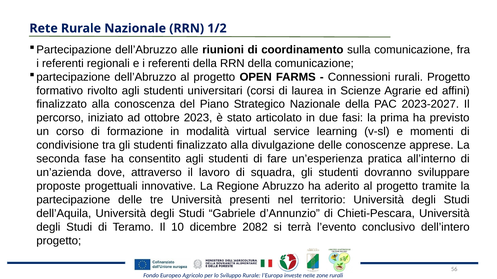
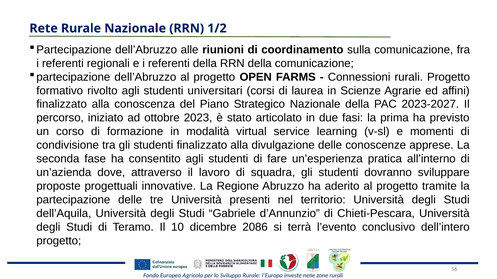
2082: 2082 -> 2086
